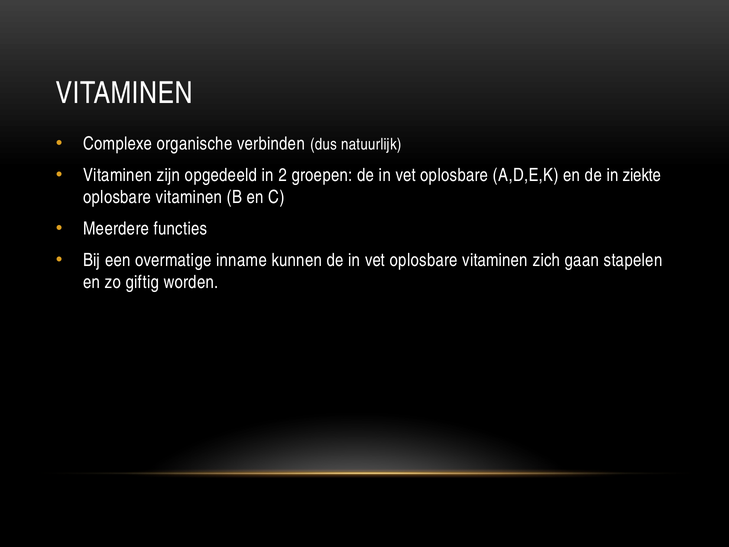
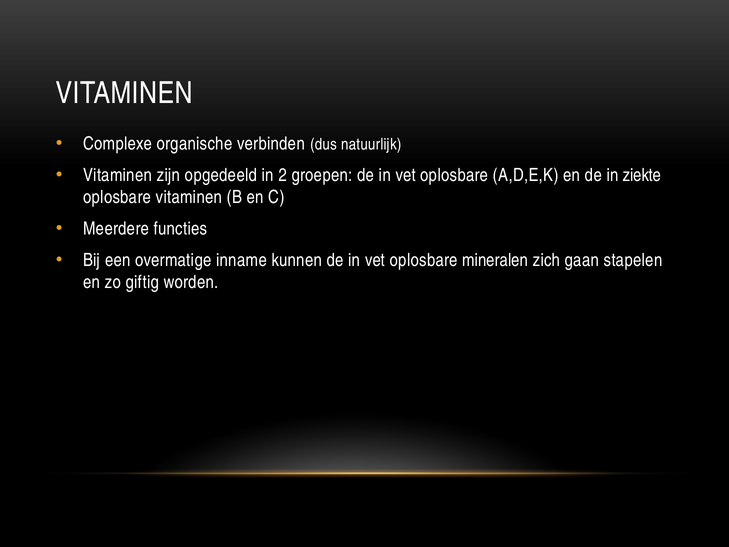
vet oplosbare vitaminen: vitaminen -> mineralen
